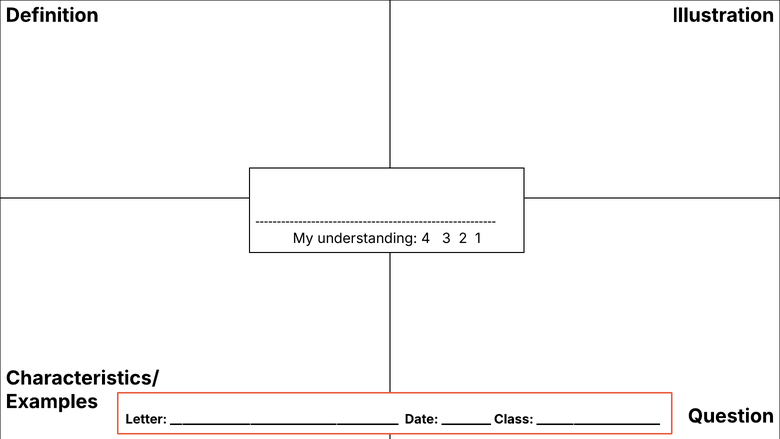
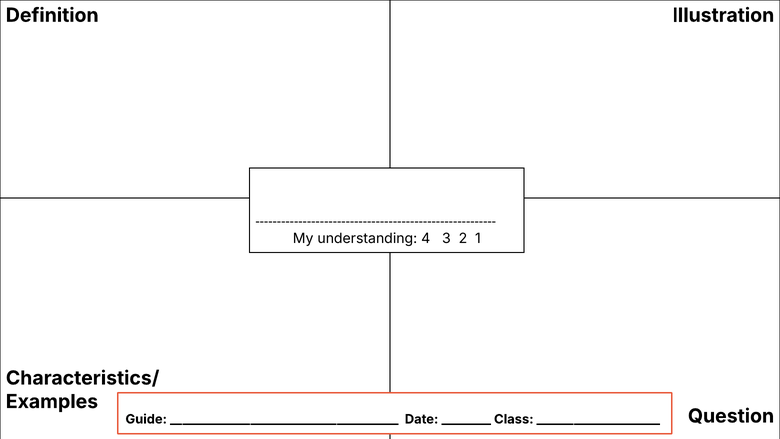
Letter: Letter -> Guide
